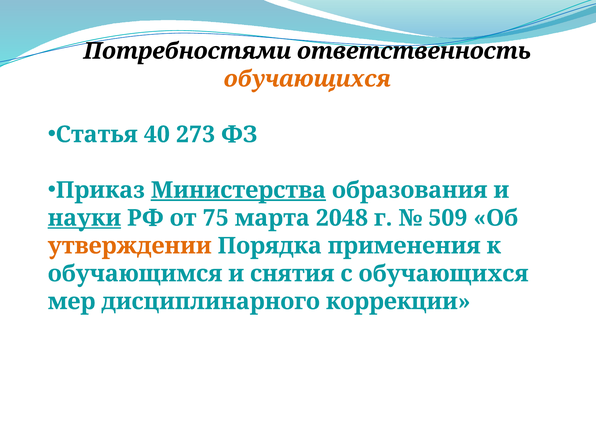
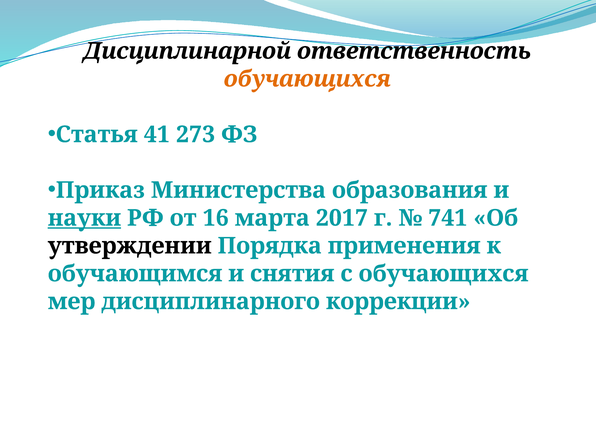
Потребностями: Потребностями -> Дисциплинарной
40: 40 -> 41
Министерства underline: present -> none
75: 75 -> 16
2048: 2048 -> 2017
509: 509 -> 741
утверждении colour: orange -> black
